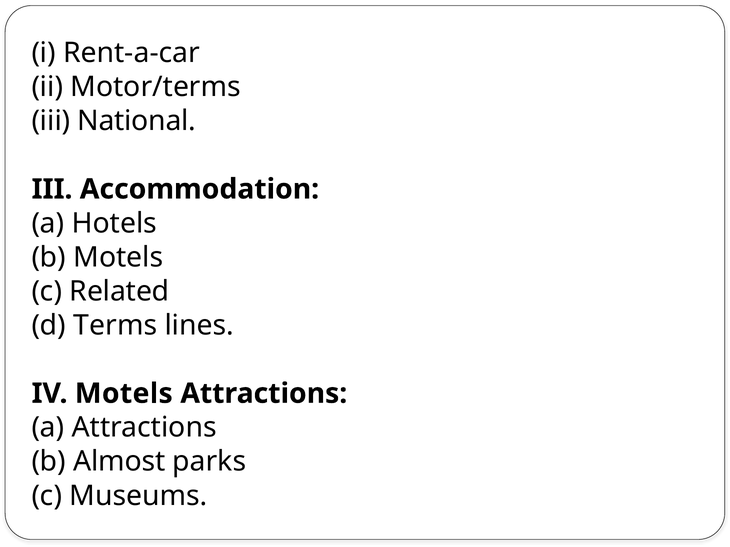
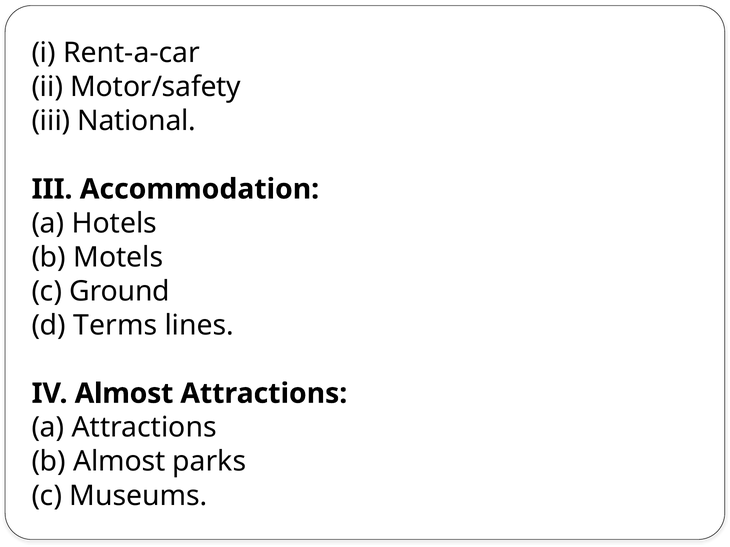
Motor/terms: Motor/terms -> Motor/safety
Related: Related -> Ground
IV Motels: Motels -> Almost
